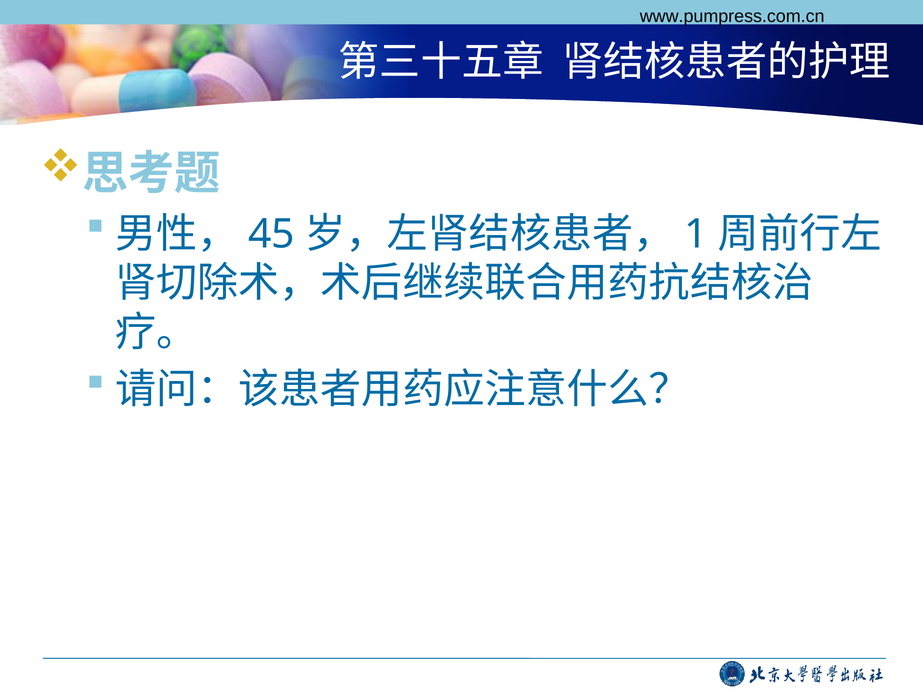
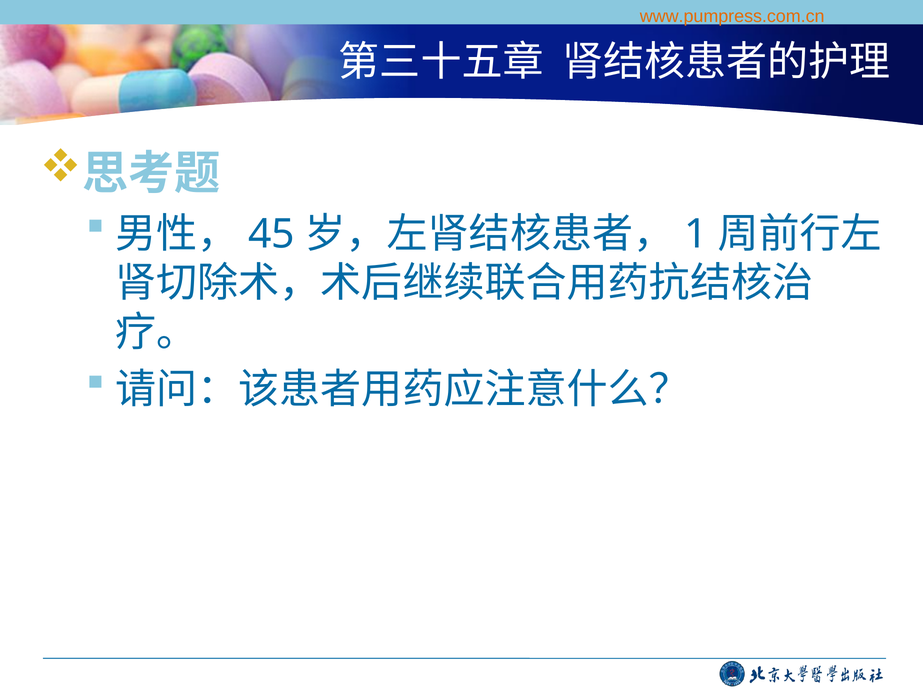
www.pumpress.com.cn colour: black -> orange
